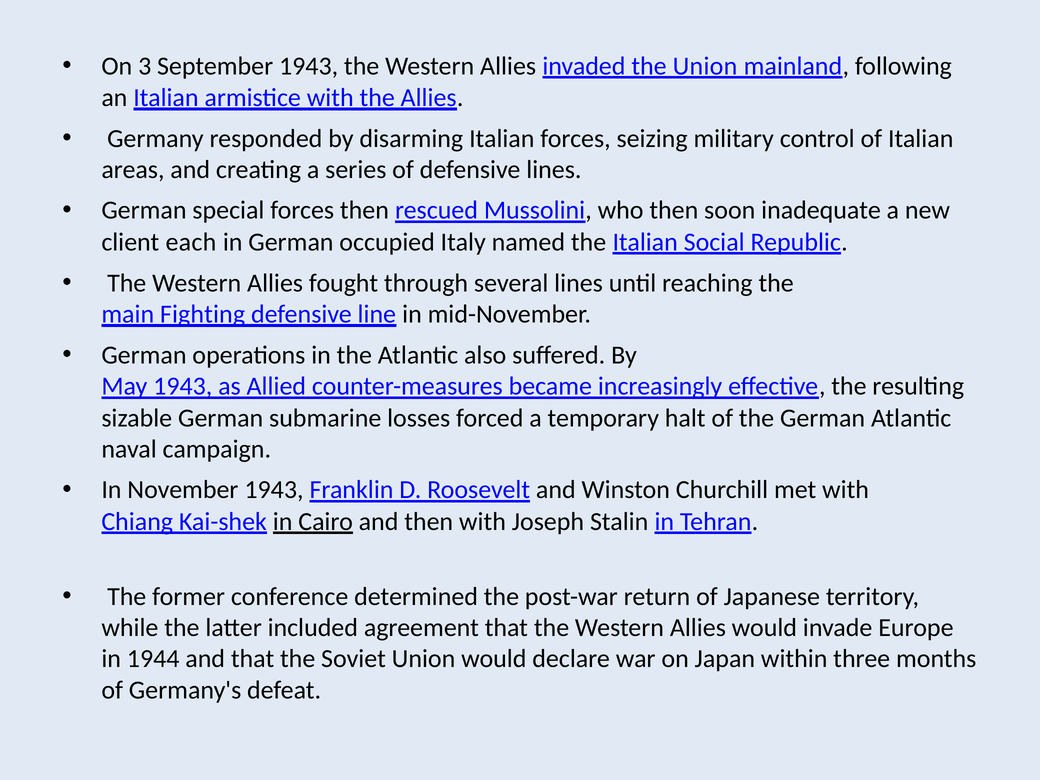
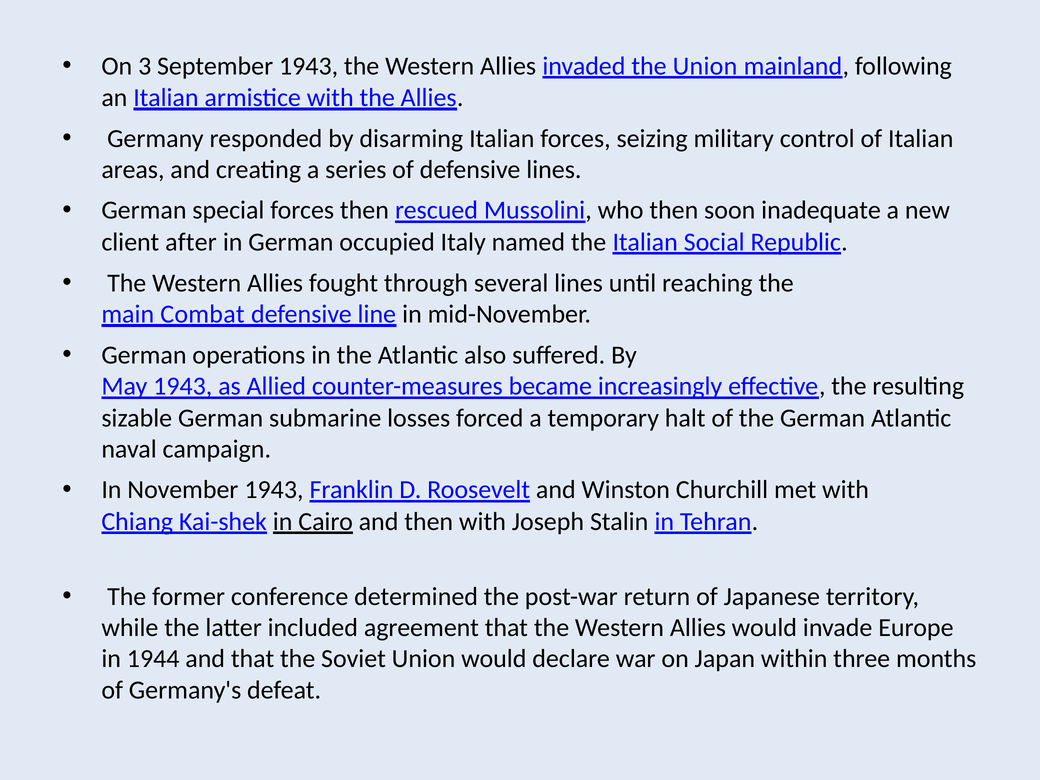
each: each -> after
Fighting: Fighting -> Combat
